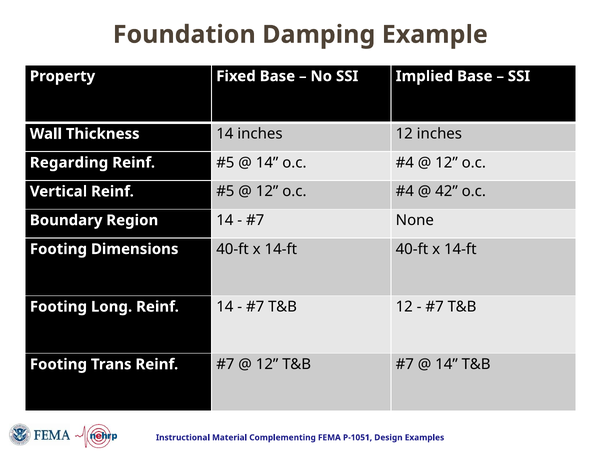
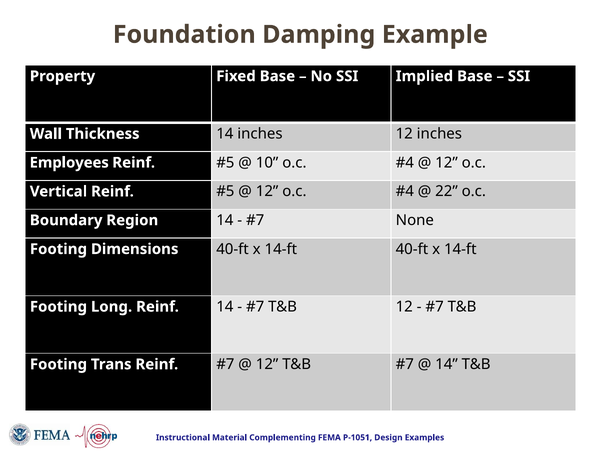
Regarding: Regarding -> Employees
14 at (267, 163): 14 -> 10
42: 42 -> 22
